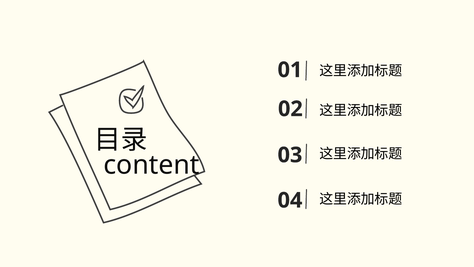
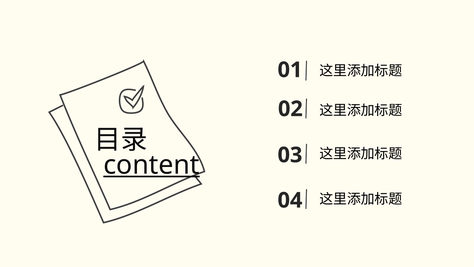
content underline: none -> present
